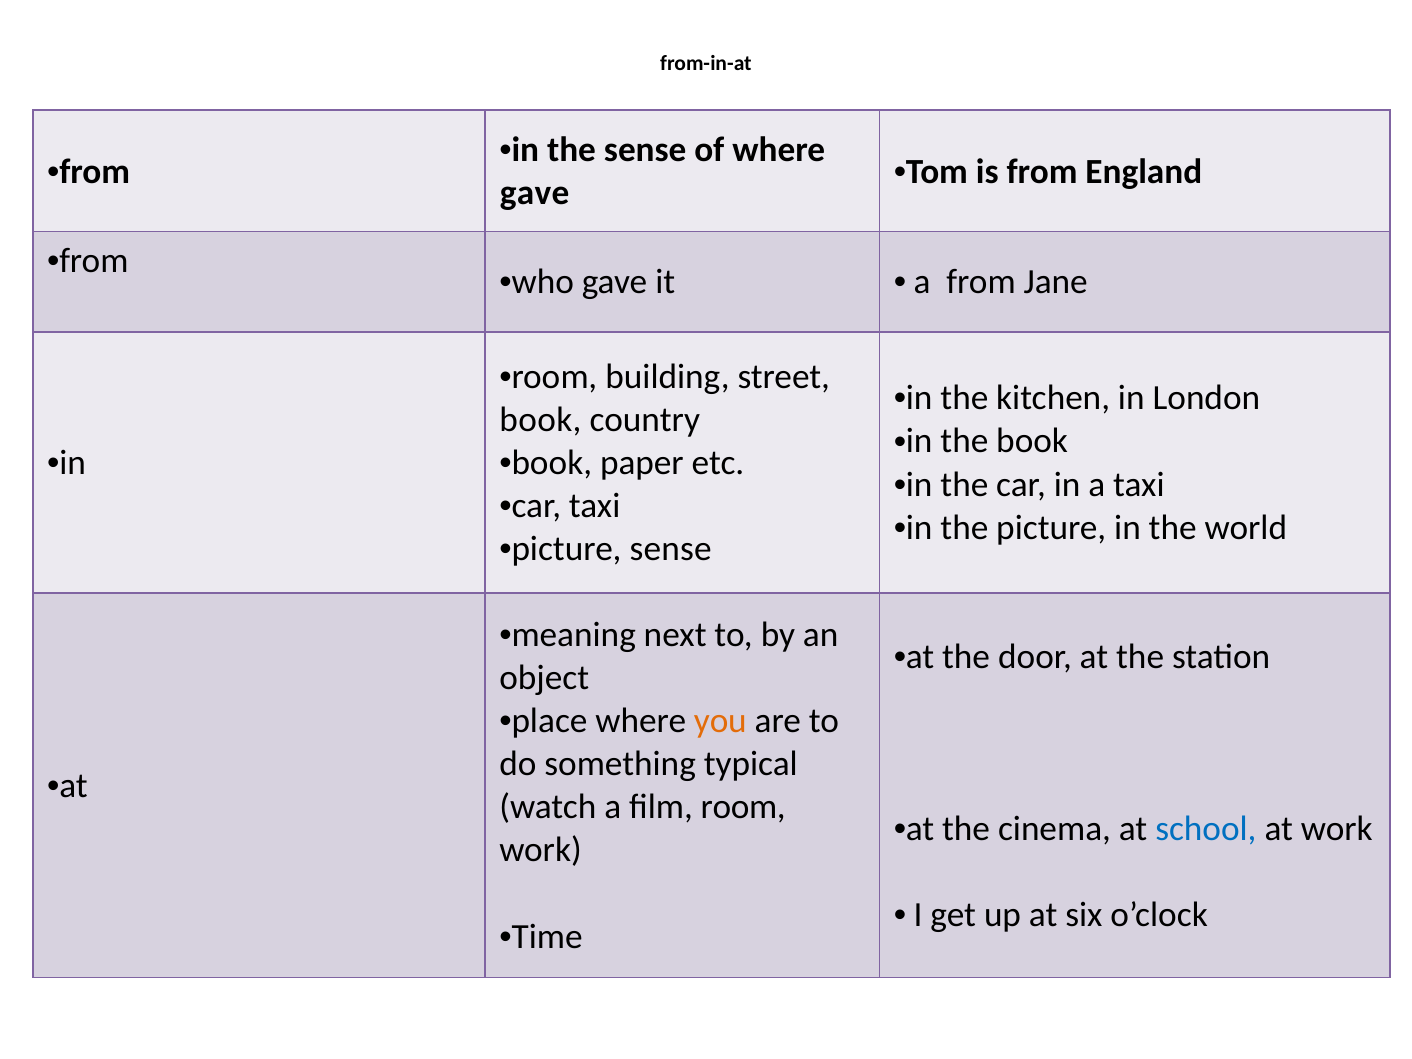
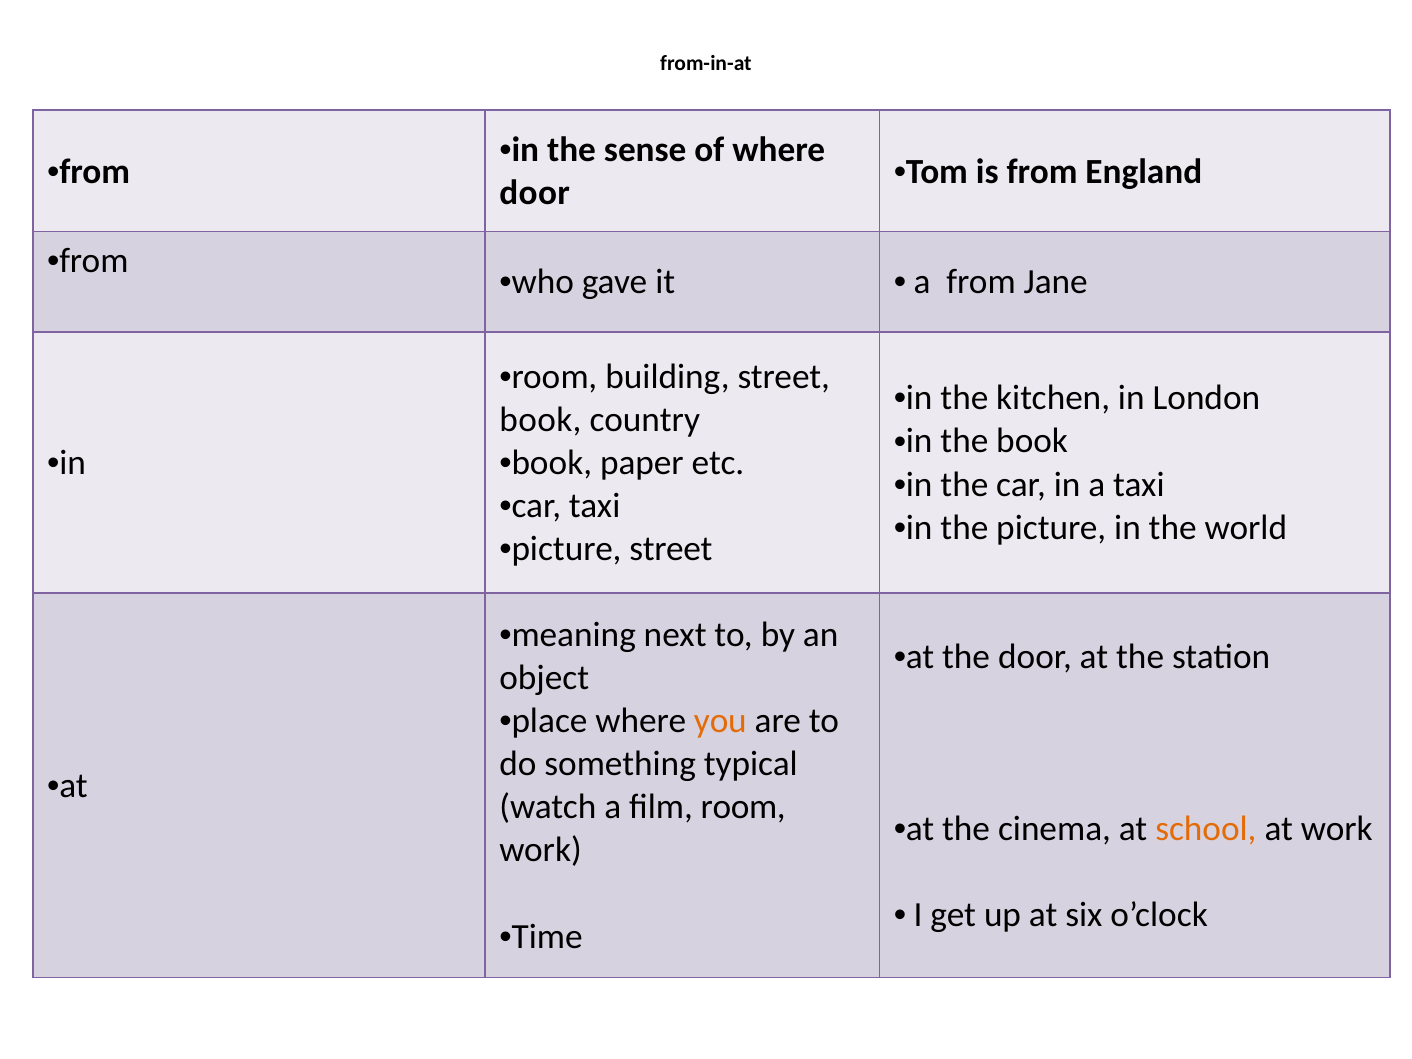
gave at (535, 193): gave -> door
picture sense: sense -> street
school colour: blue -> orange
